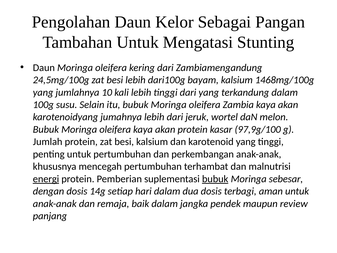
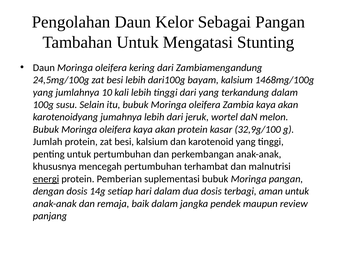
97,9g/100: 97,9g/100 -> 32,9g/100
bubuk at (215, 179) underline: present -> none
Moringa sebesar: sebesar -> pangan
